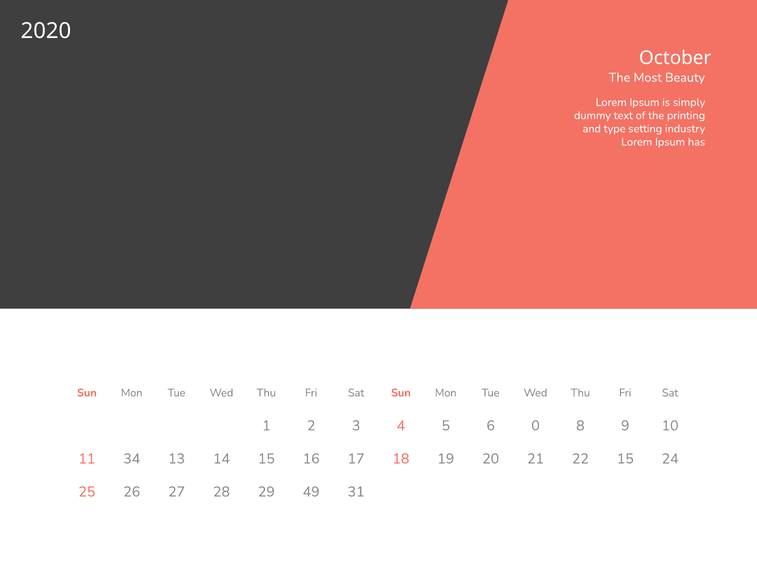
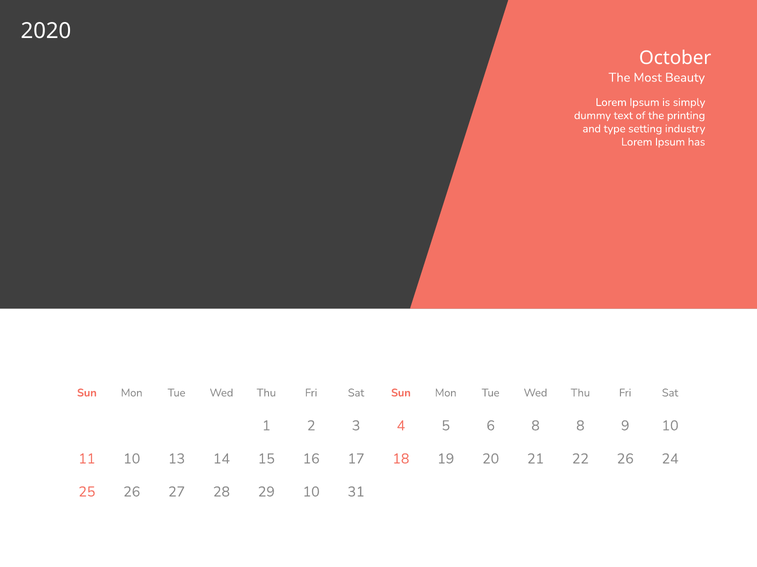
6 0: 0 -> 8
11 34: 34 -> 10
22 15: 15 -> 26
29 49: 49 -> 10
